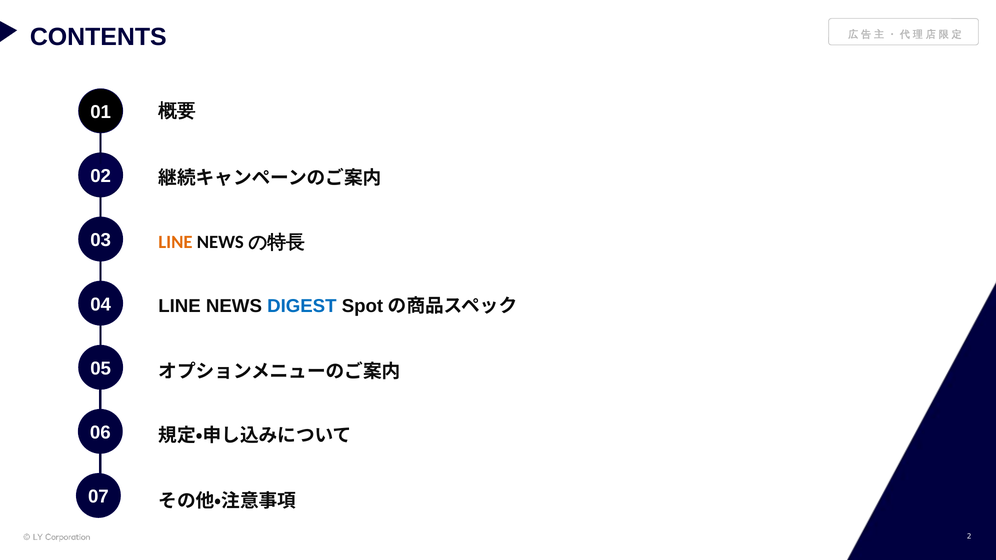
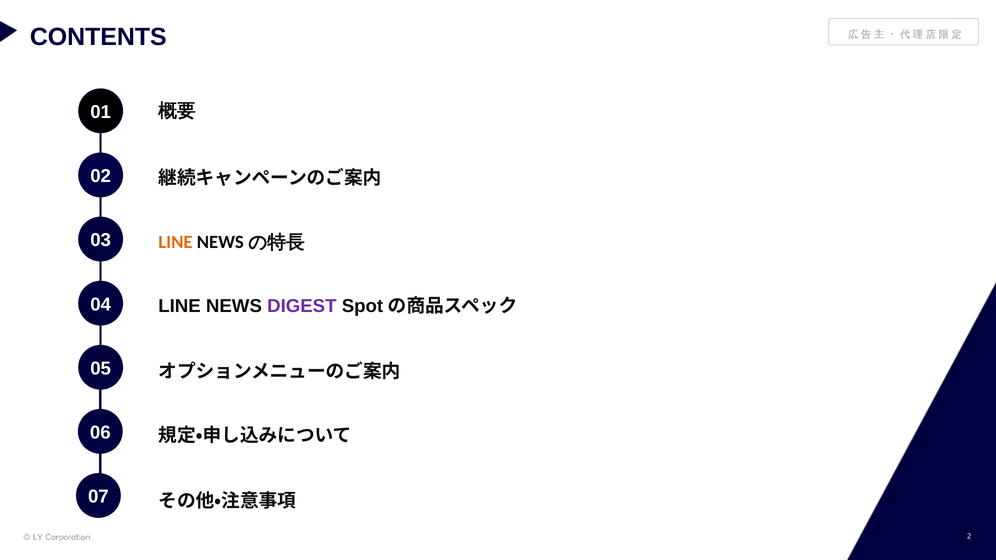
DIGEST colour: blue -> purple
